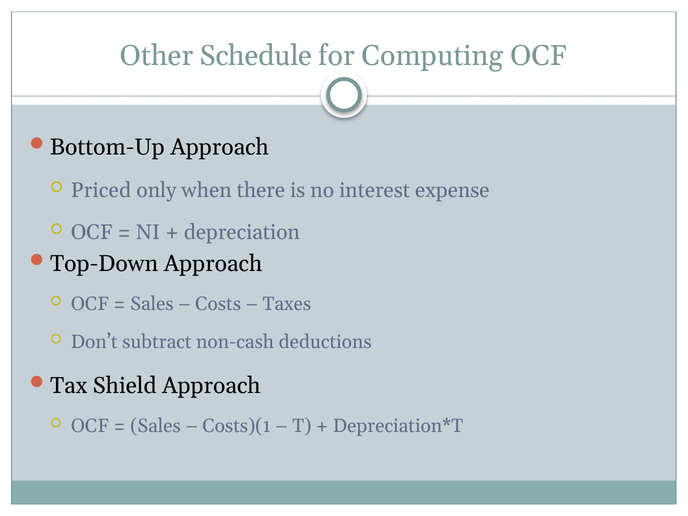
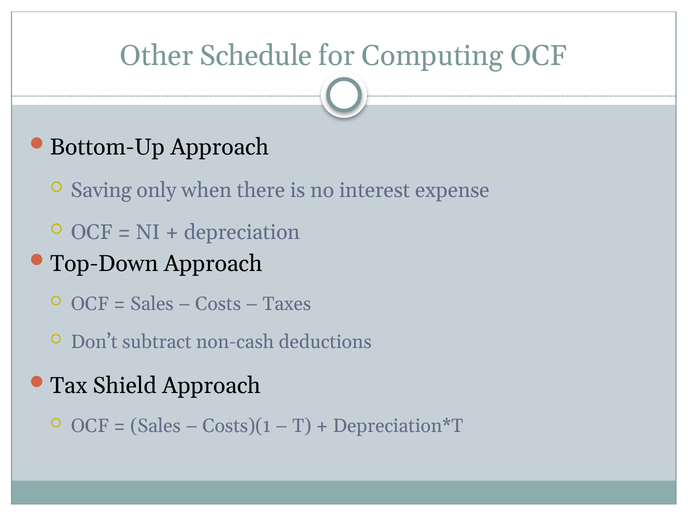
Priced: Priced -> Saving
